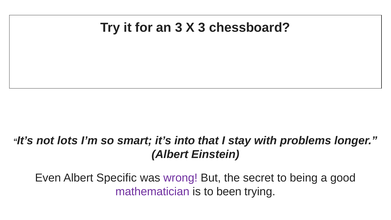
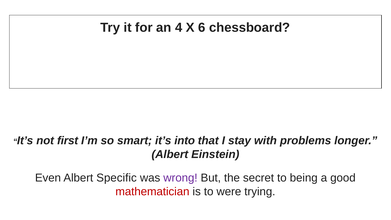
an 3: 3 -> 4
X 3: 3 -> 6
lots: lots -> first
mathematician colour: purple -> red
been: been -> were
